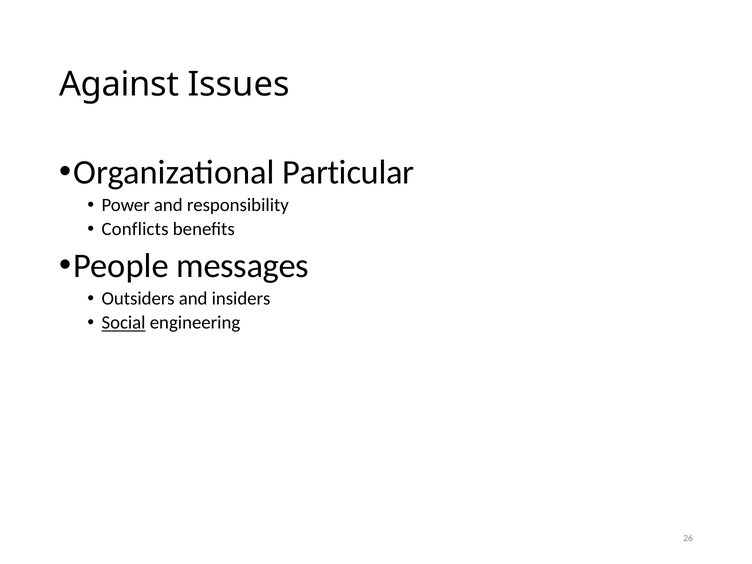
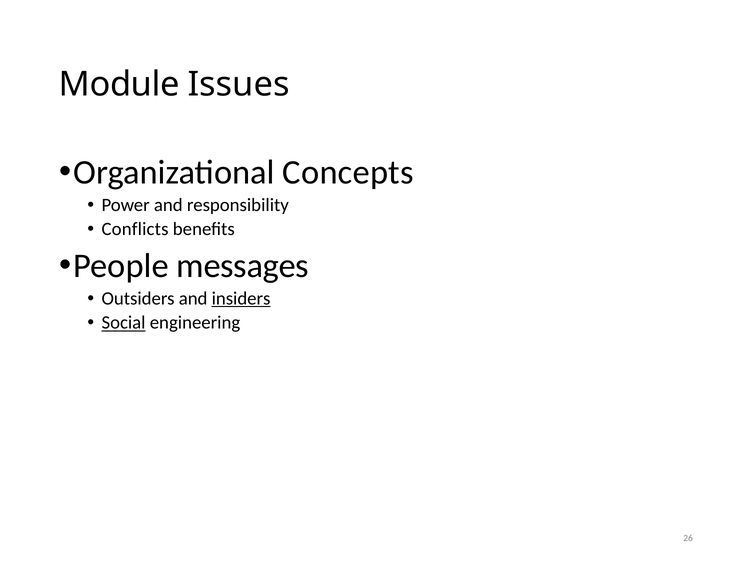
Against: Against -> Module
Particular: Particular -> Concepts
insiders underline: none -> present
